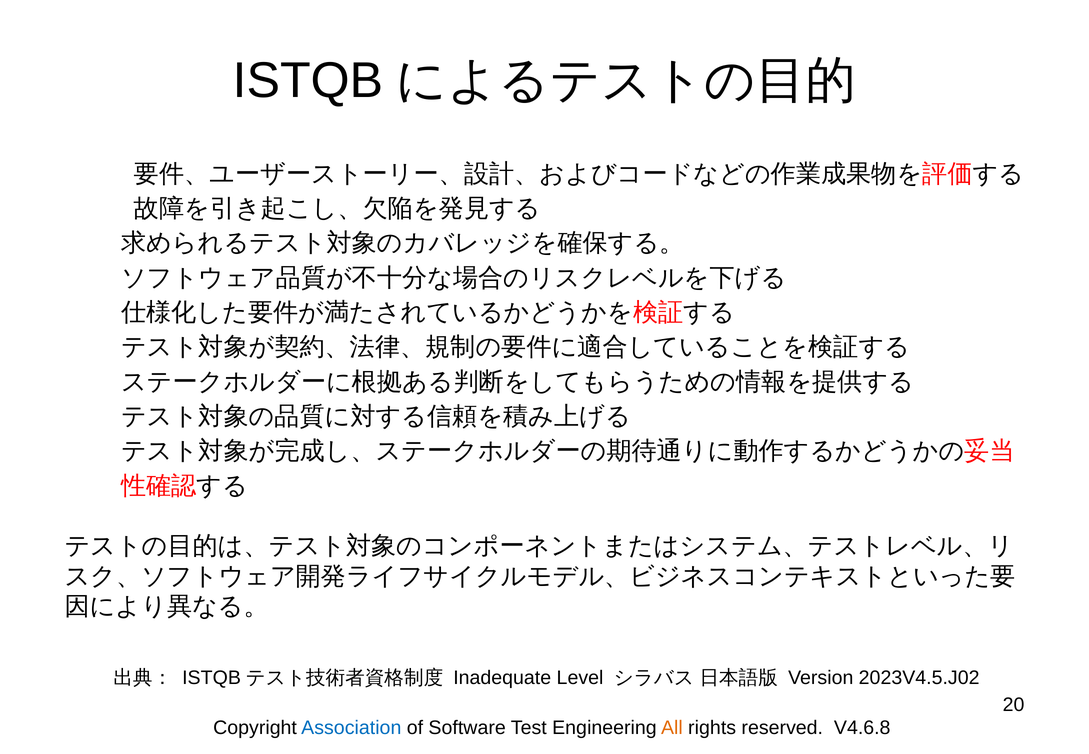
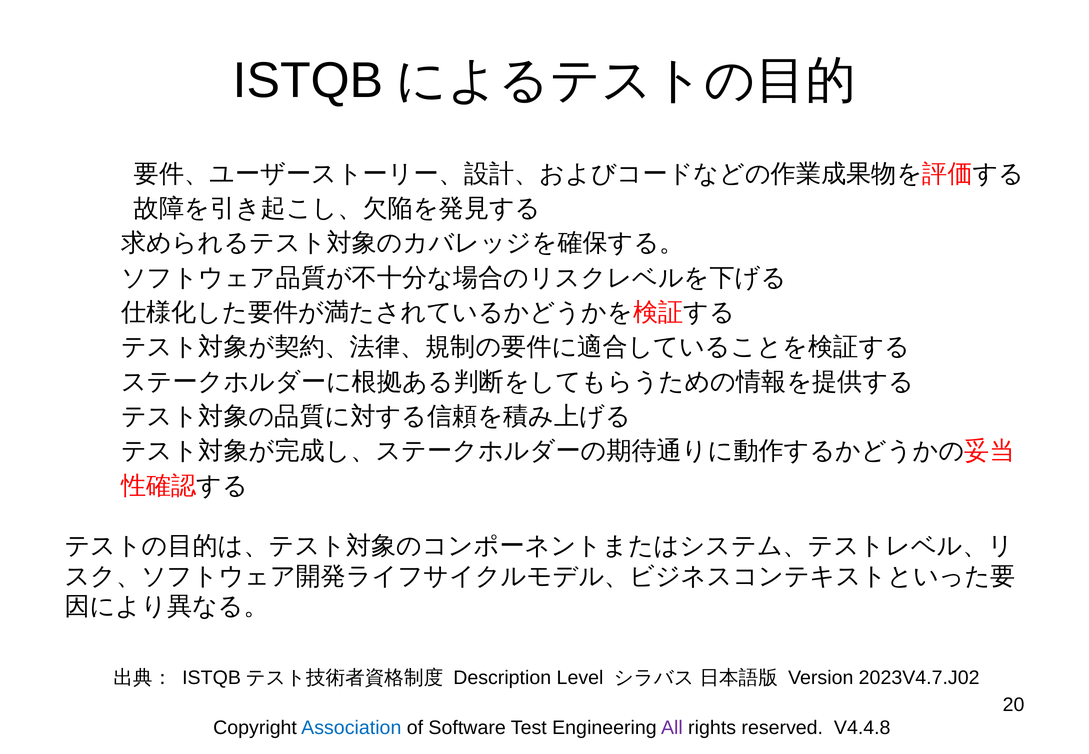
Inadequate: Inadequate -> Description
2023V4.5.J02: 2023V4.5.J02 -> 2023V4.7.J02
All colour: orange -> purple
V4.6.8: V4.6.8 -> V4.4.8
